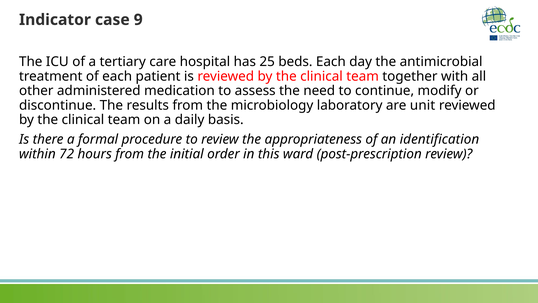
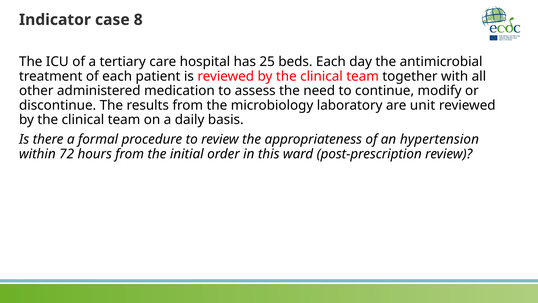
9: 9 -> 8
identification: identification -> hypertension
